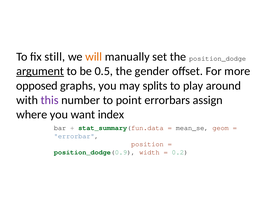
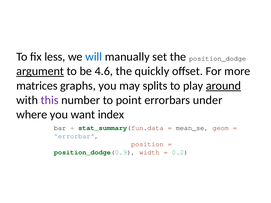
still: still -> less
will colour: orange -> blue
0.5: 0.5 -> 4.6
gender: gender -> quickly
opposed: opposed -> matrices
around underline: none -> present
assign: assign -> under
